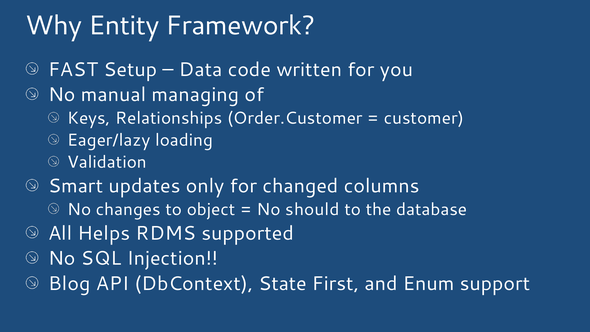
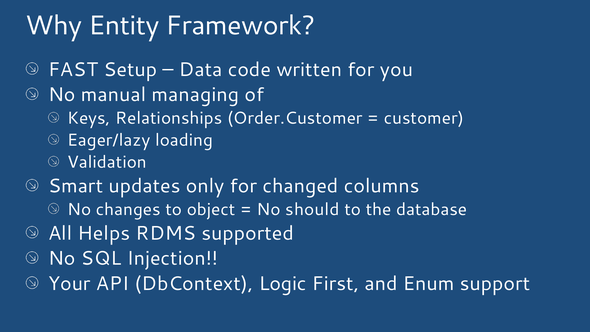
Blog: Blog -> Your
State: State -> Logic
